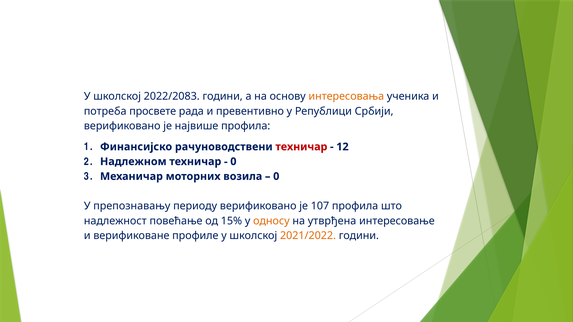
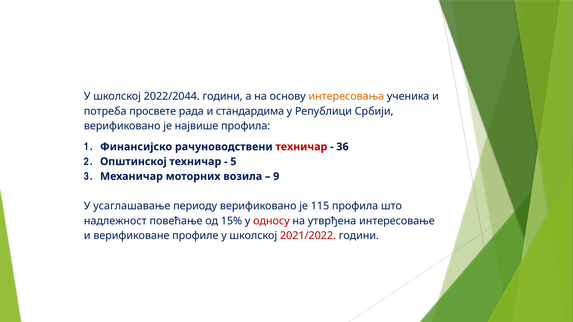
2022/2083: 2022/2083 -> 2022/2044
превентивно: превентивно -> стандардима
12: 12 -> 36
Надлежном: Надлежном -> Општинској
0 at (233, 162): 0 -> 5
0 at (276, 177): 0 -> 9
препознавању: препознавању -> усаглашавање
107: 107 -> 115
односу colour: orange -> red
2021/2022 colour: orange -> red
